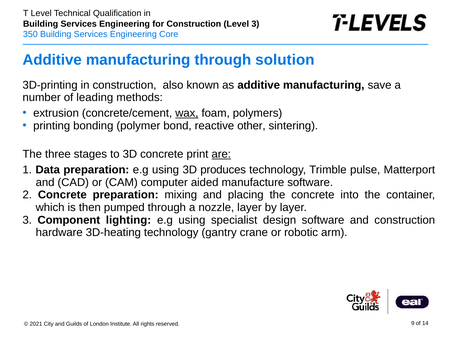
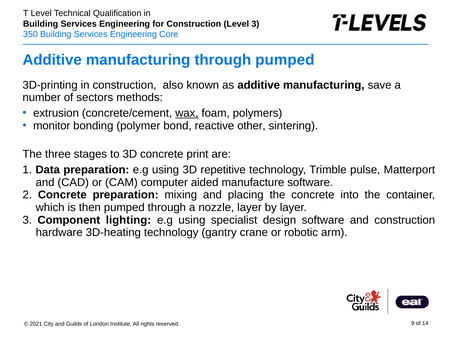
through solution: solution -> pumped
leading: leading -> sectors
printing: printing -> monitor
are underline: present -> none
produces: produces -> repetitive
